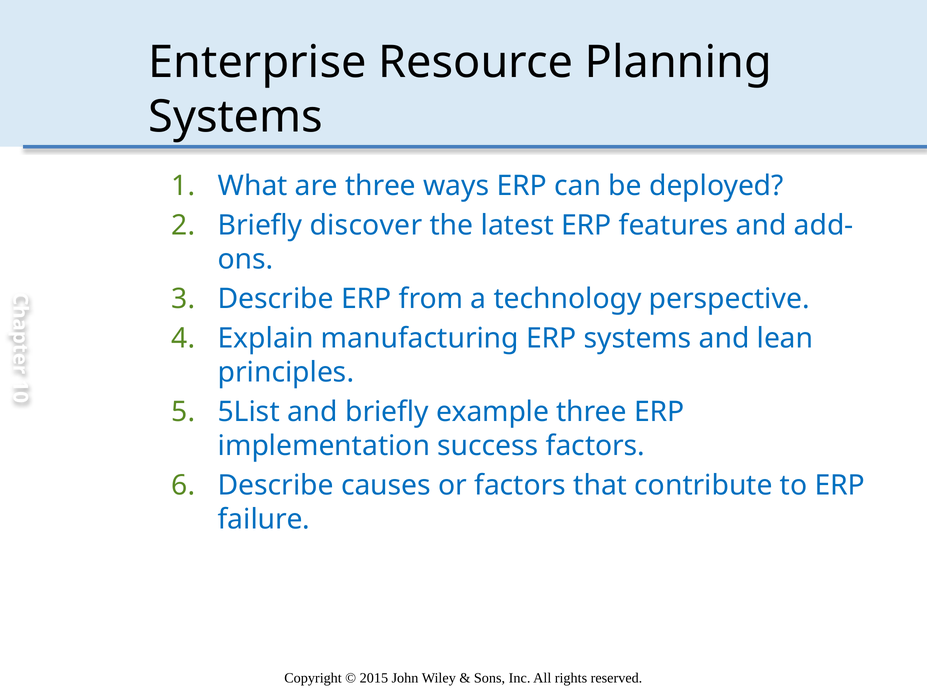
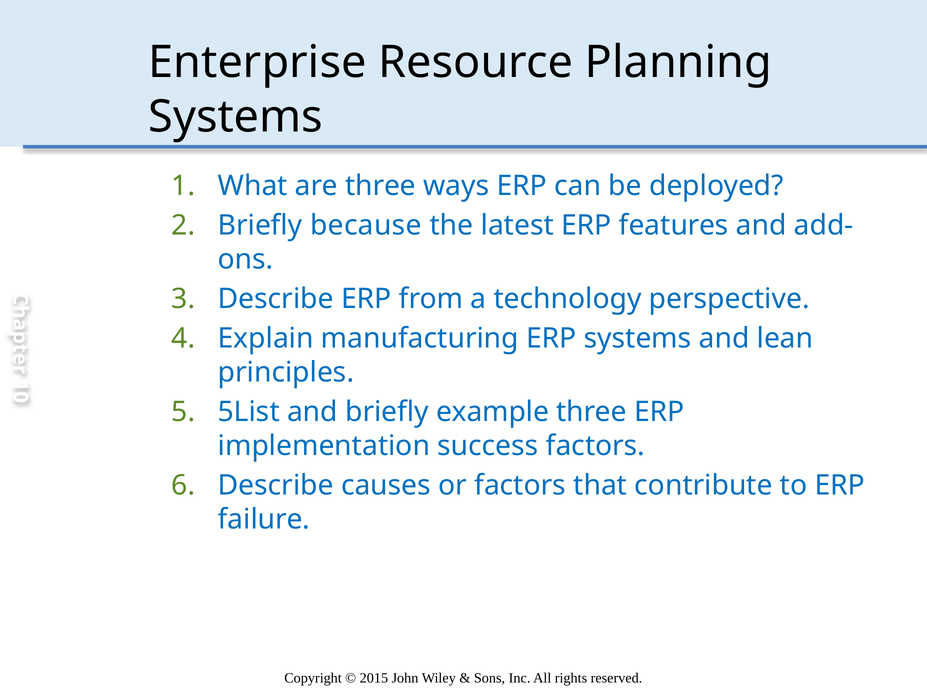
discover: discover -> because
